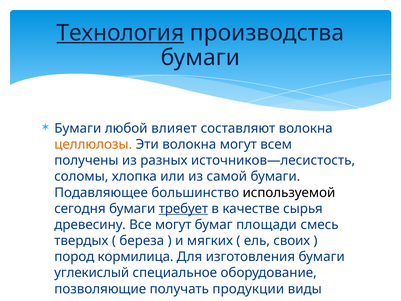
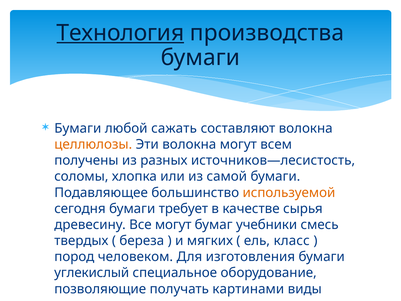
влияет: влияет -> сажать
используемой colour: black -> orange
требует underline: present -> none
площади: площади -> учебники
своих: своих -> класс
кормилица: кормилица -> человеком
получать продукции: продукции -> картинами
